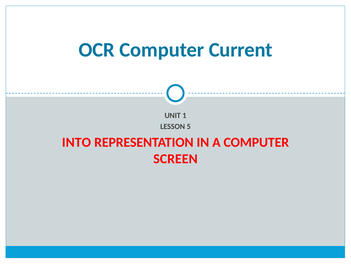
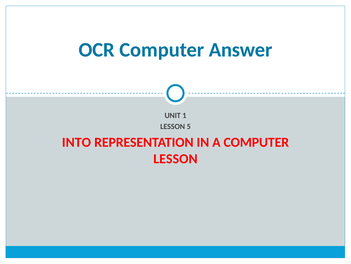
Current: Current -> Answer
SCREEN at (175, 158): SCREEN -> LESSON
